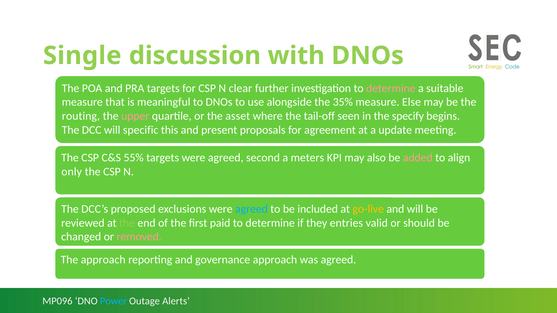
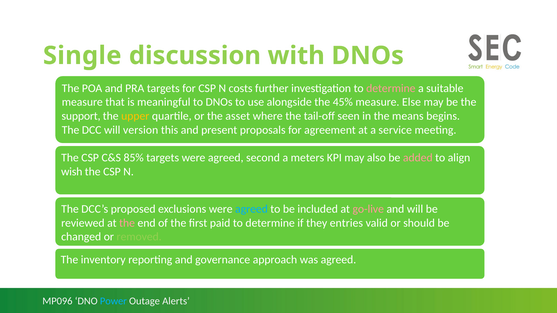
clear: clear -> costs
35%: 35% -> 45%
routing: routing -> support
upper colour: pink -> yellow
specify: specify -> means
specific: specific -> version
update: update -> service
55%: 55% -> 85%
only: only -> wish
go-live colour: yellow -> pink
the at (127, 223) colour: light green -> pink
removed colour: pink -> light green
The approach: approach -> inventory
